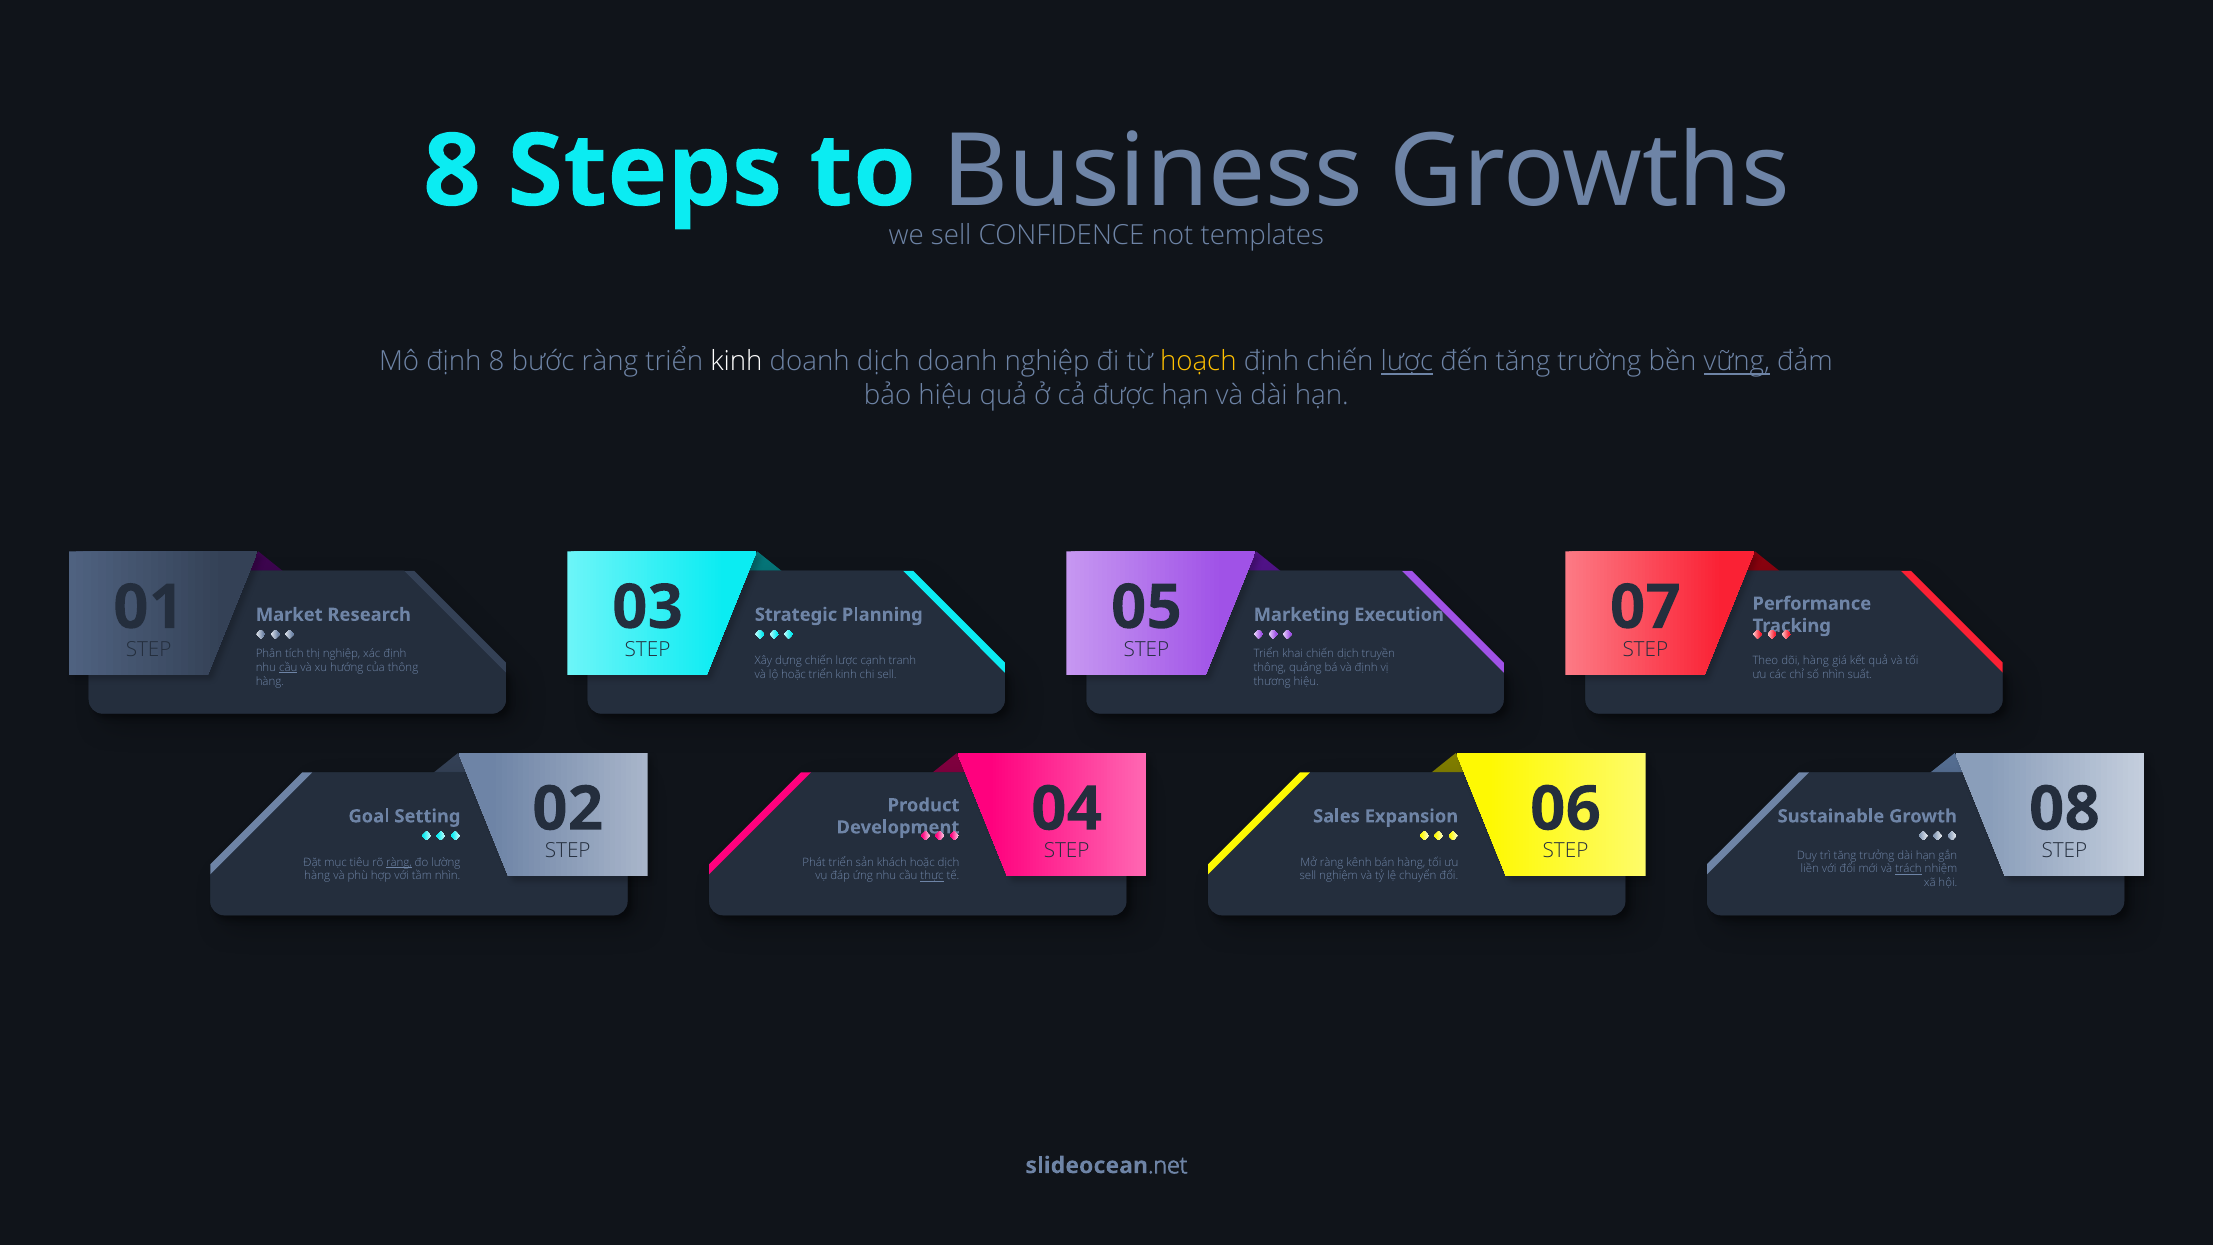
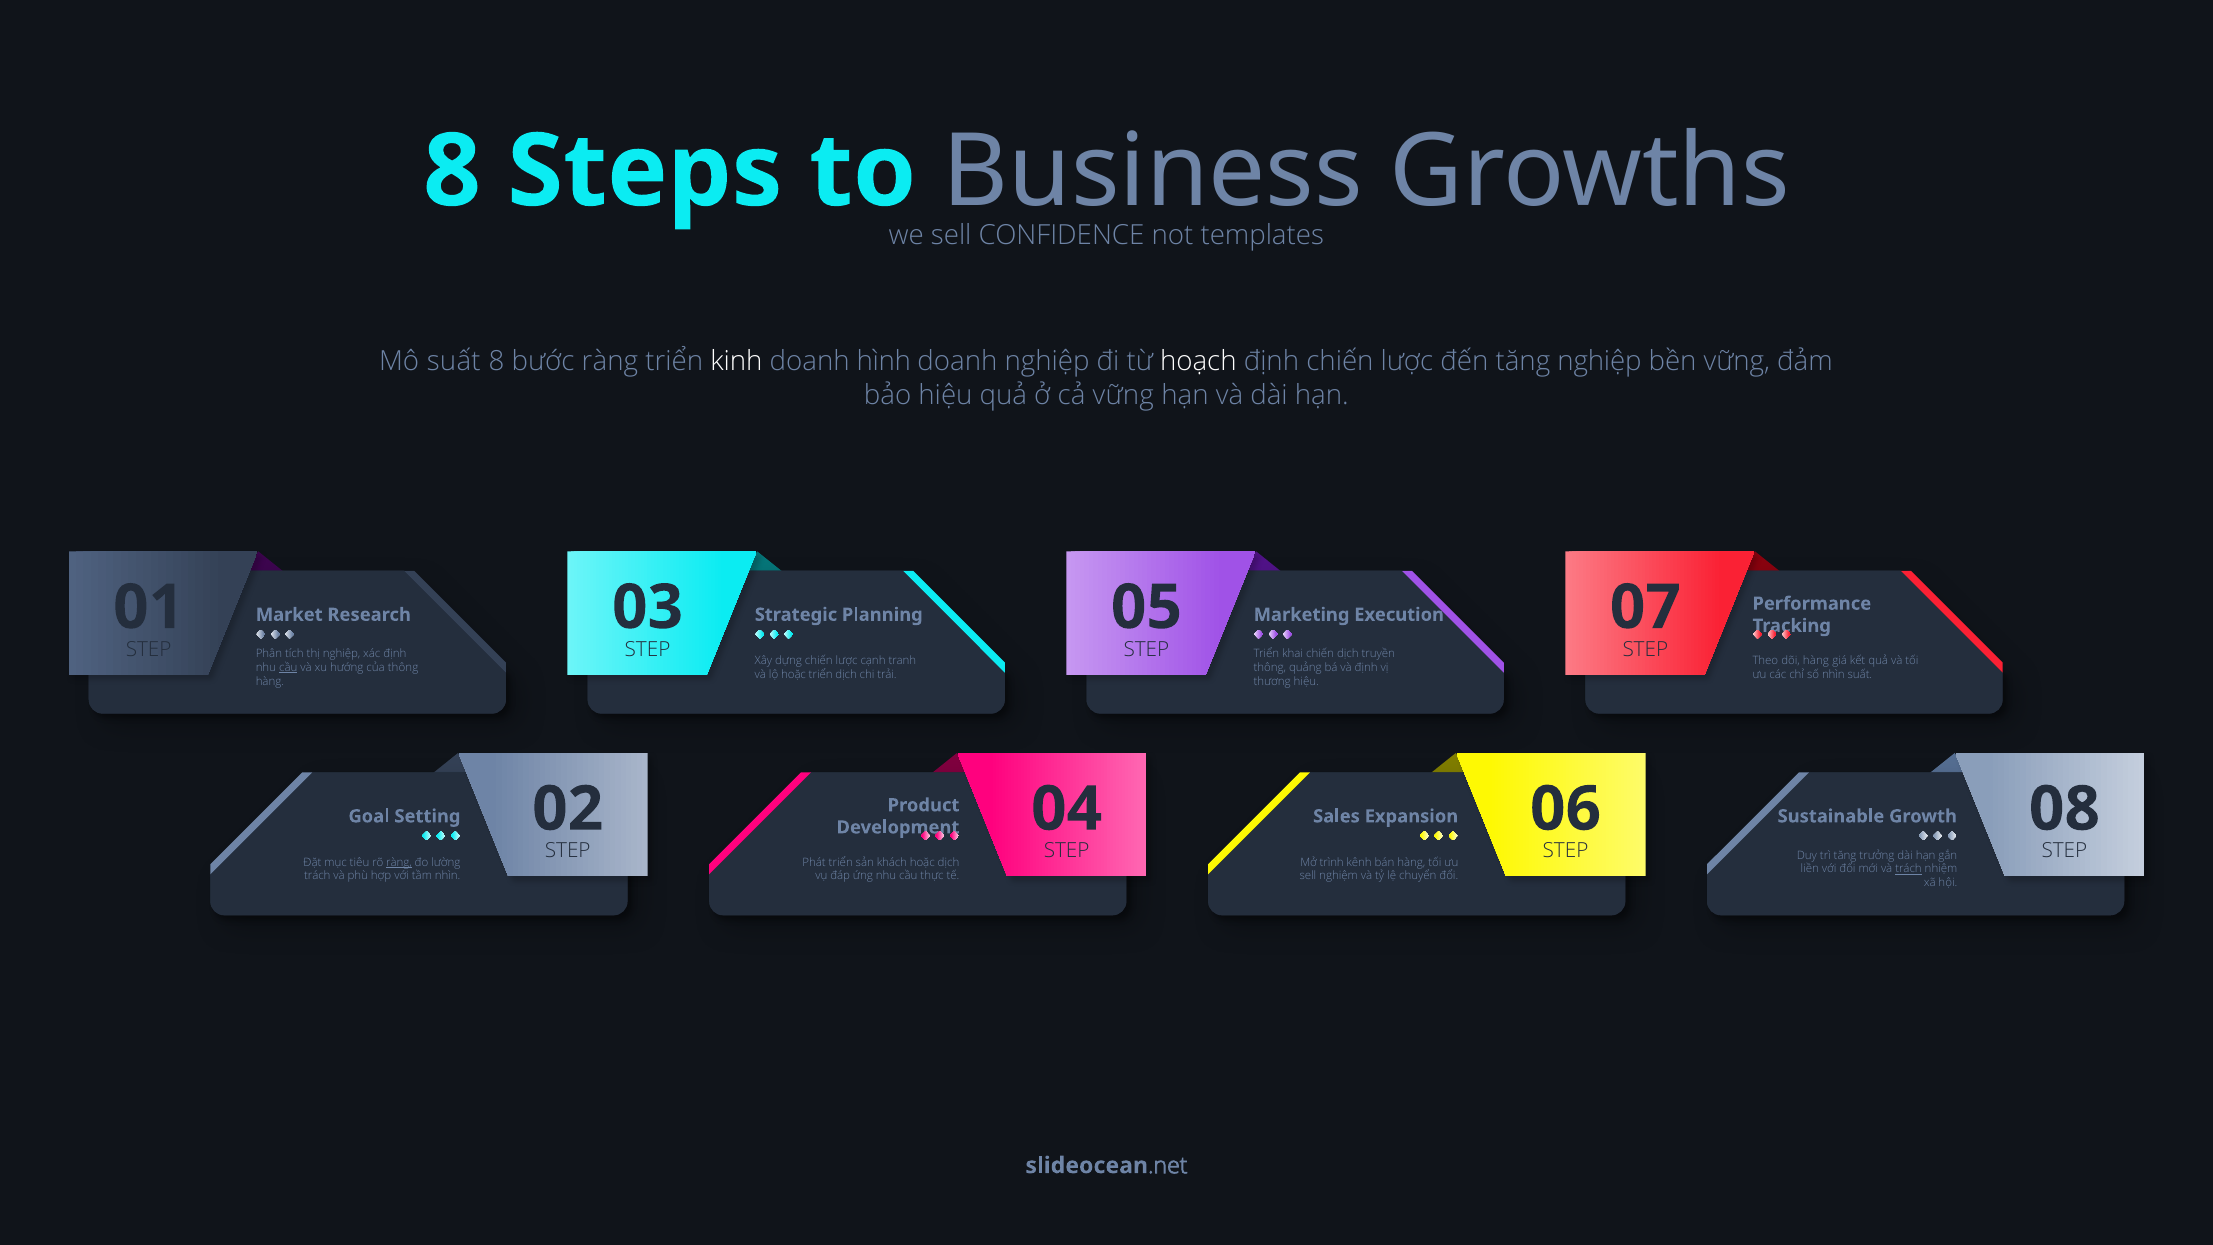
Mô định: định -> suất
doanh dịch: dịch -> hình
hoạch colour: yellow -> white
lược at (1407, 362) underline: present -> none
tăng trường: trường -> nghiệp
vững at (1737, 362) underline: present -> none
cả được: được -> vững
kinh at (846, 674): kinh -> dịch
chi sell: sell -> trải
Mở ràng: ràng -> trình
hàng at (317, 876): hàng -> trách
thực underline: present -> none
